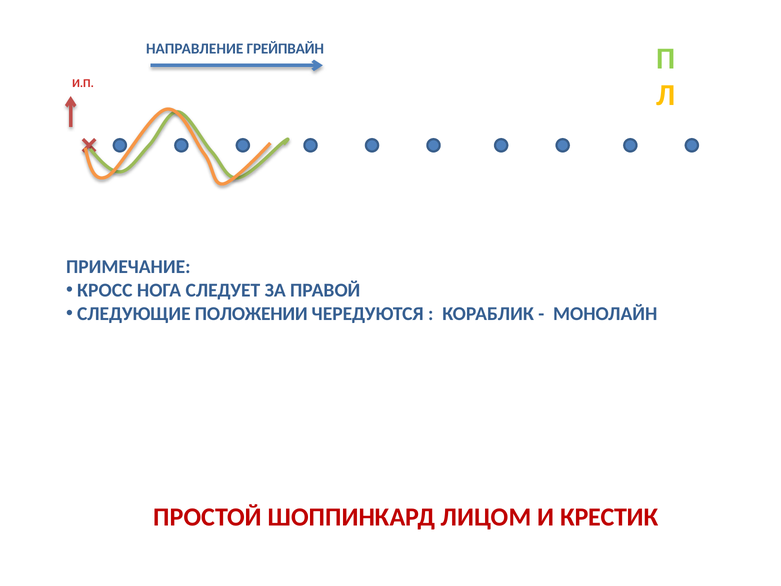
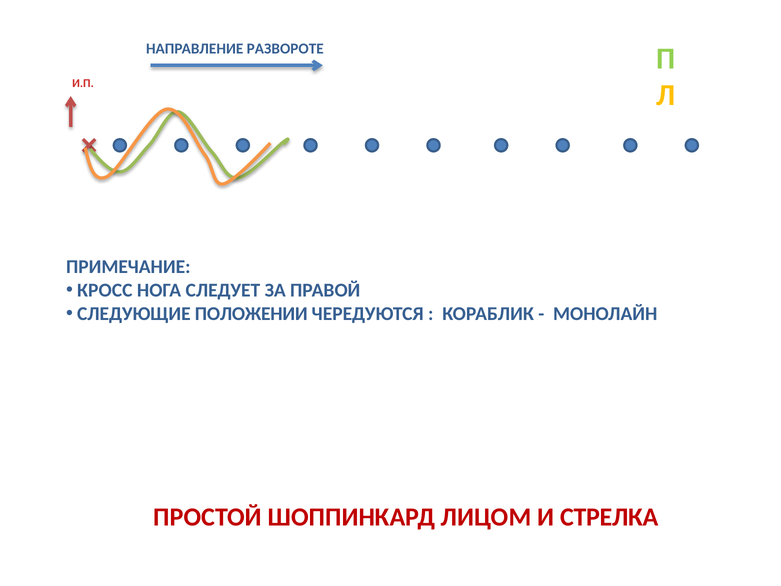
ГРЕЙПВАЙН: ГРЕЙПВАЙН -> РАЗВОРОТЕ
КРЕСТИК: КРЕСТИК -> СТРЕЛКА
